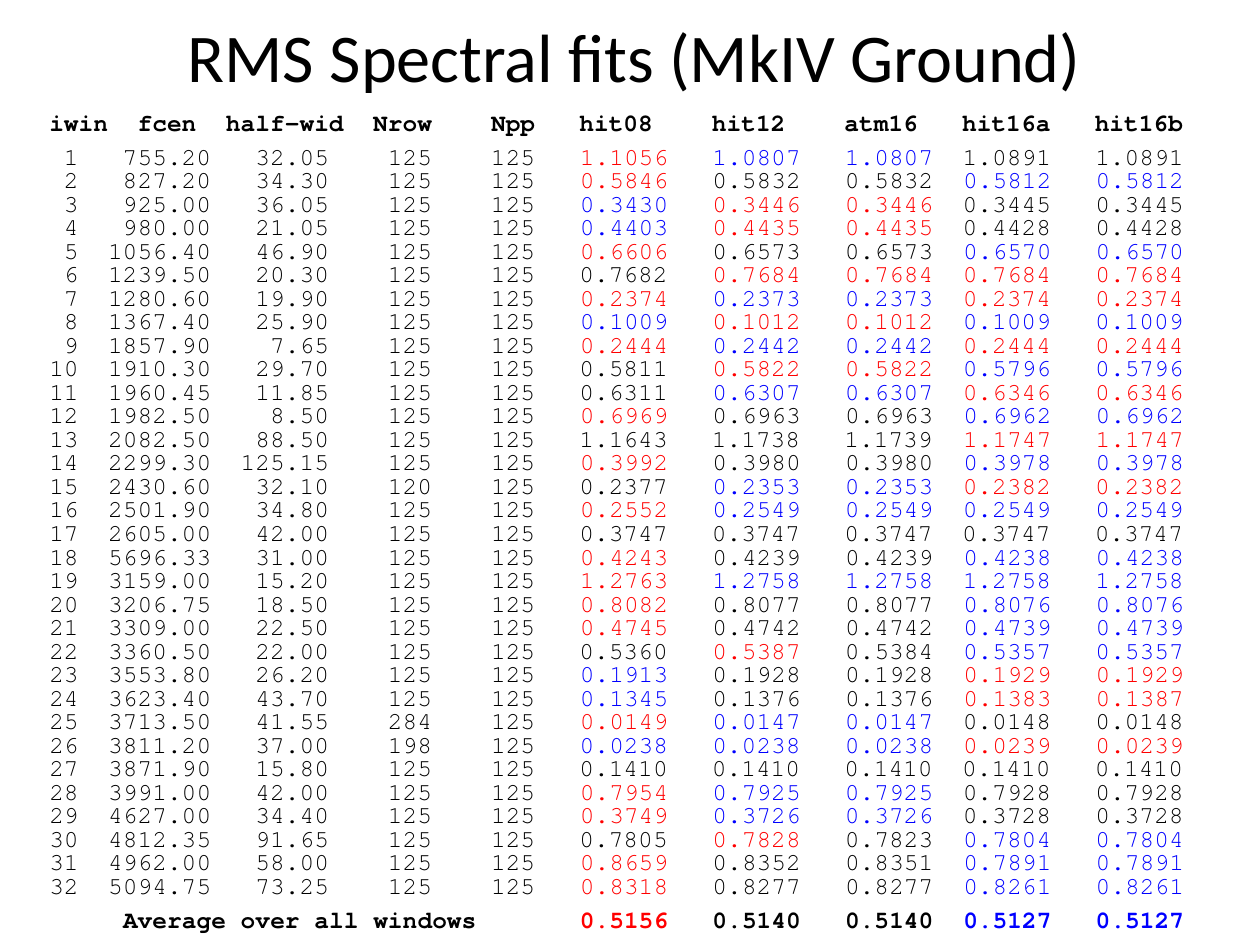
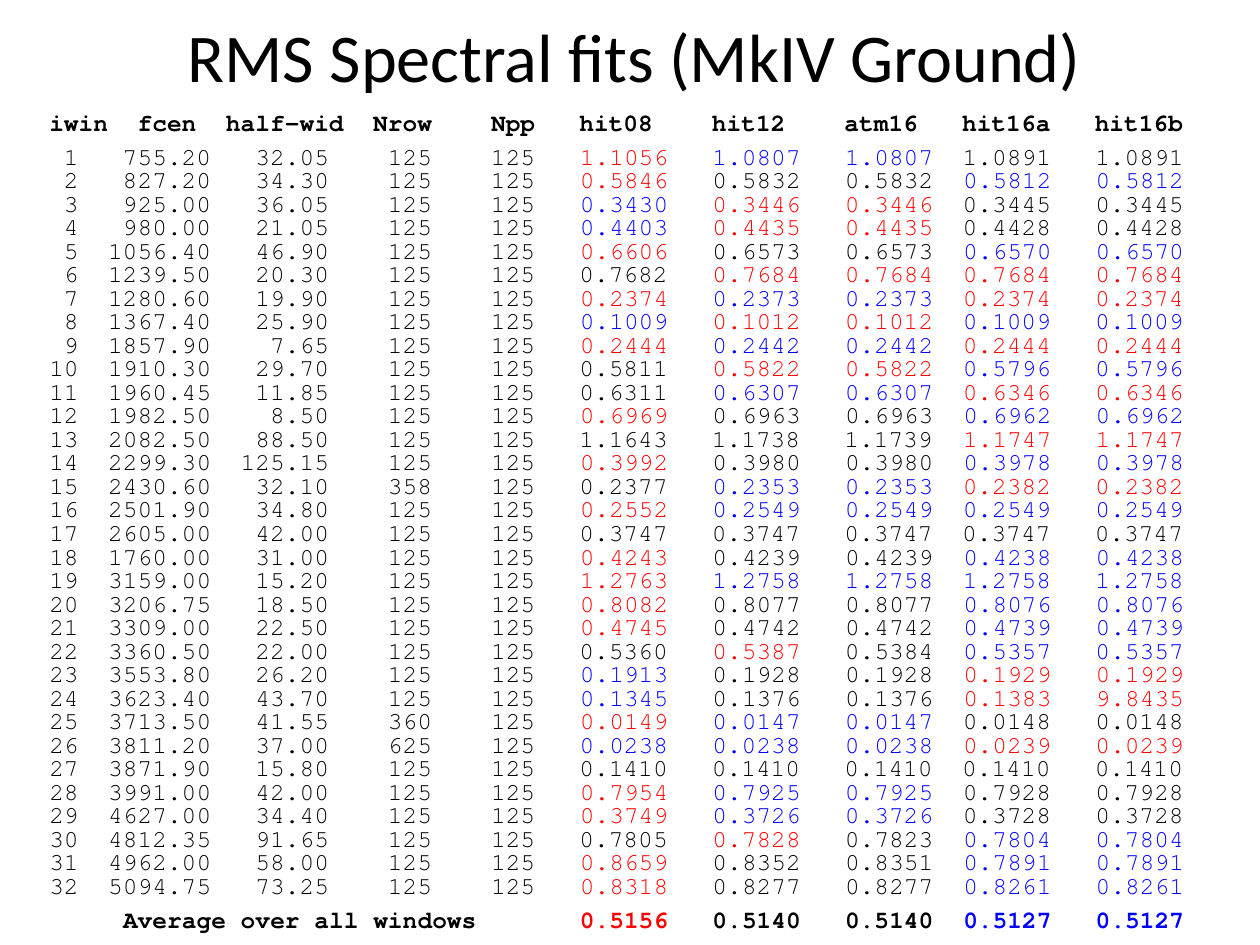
120: 120 -> 358
5696.33: 5696.33 -> 1760.00
0.1387: 0.1387 -> 9.8435
284: 284 -> 360
198: 198 -> 625
